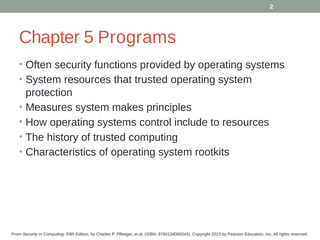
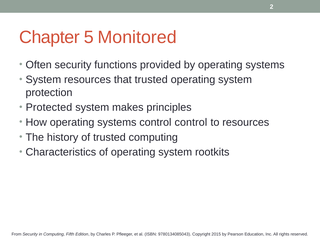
Programs: Programs -> Monitored
Measures: Measures -> Protected
control include: include -> control
